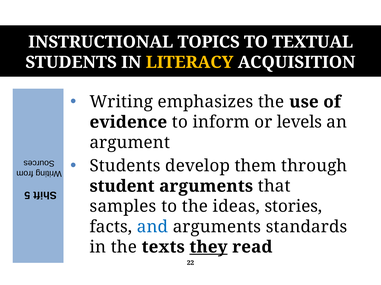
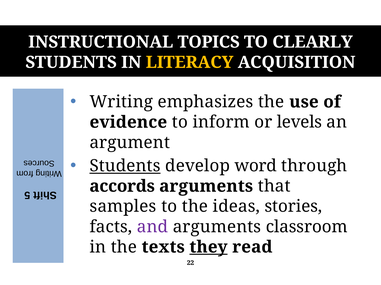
TEXTUAL: TEXTUAL -> CLEARLY
Students at (125, 166) underline: none -> present
them: them -> word
student: student -> accords
and colour: blue -> purple
standards: standards -> classroom
